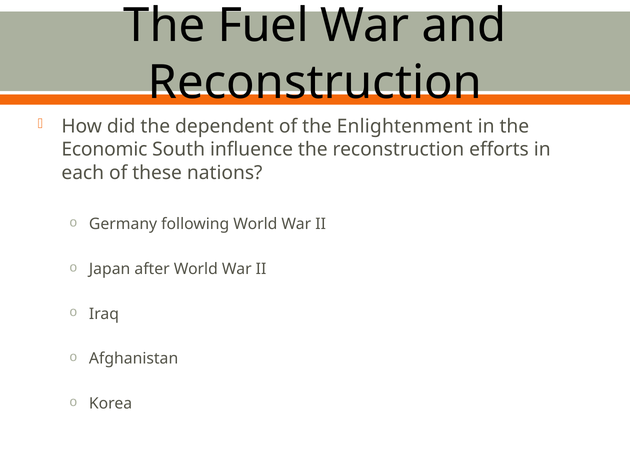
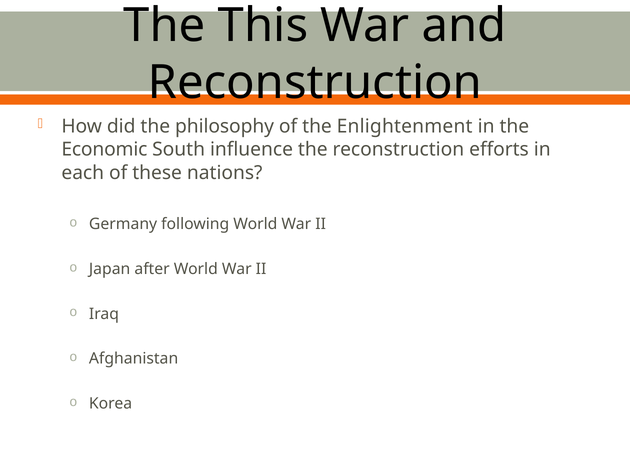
Fuel: Fuel -> This
dependent: dependent -> philosophy
